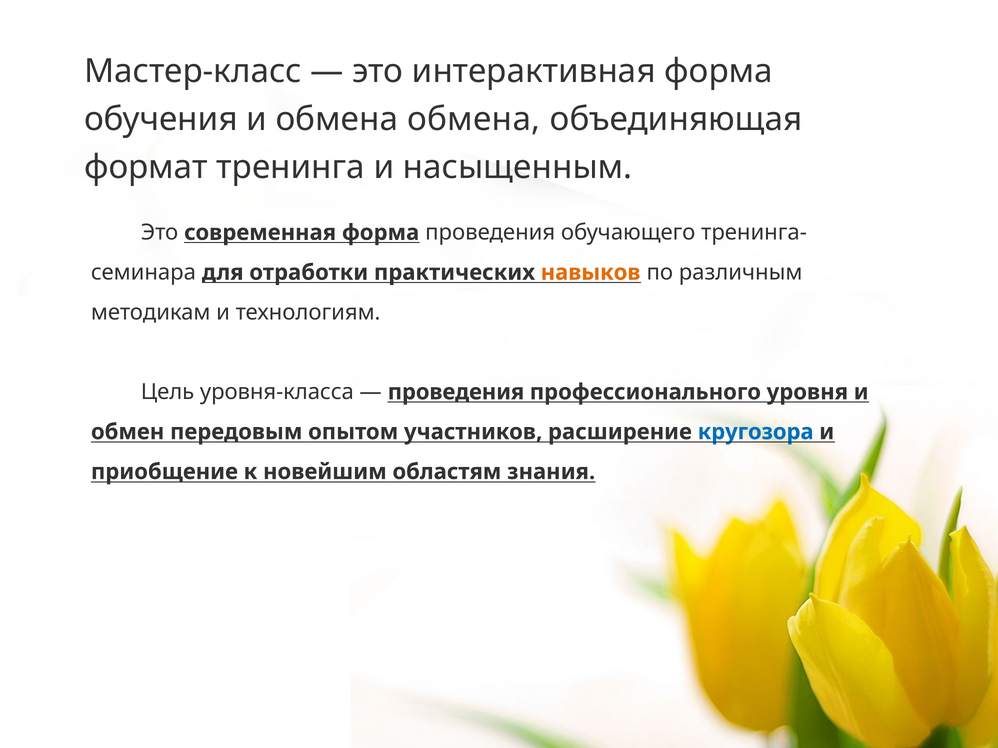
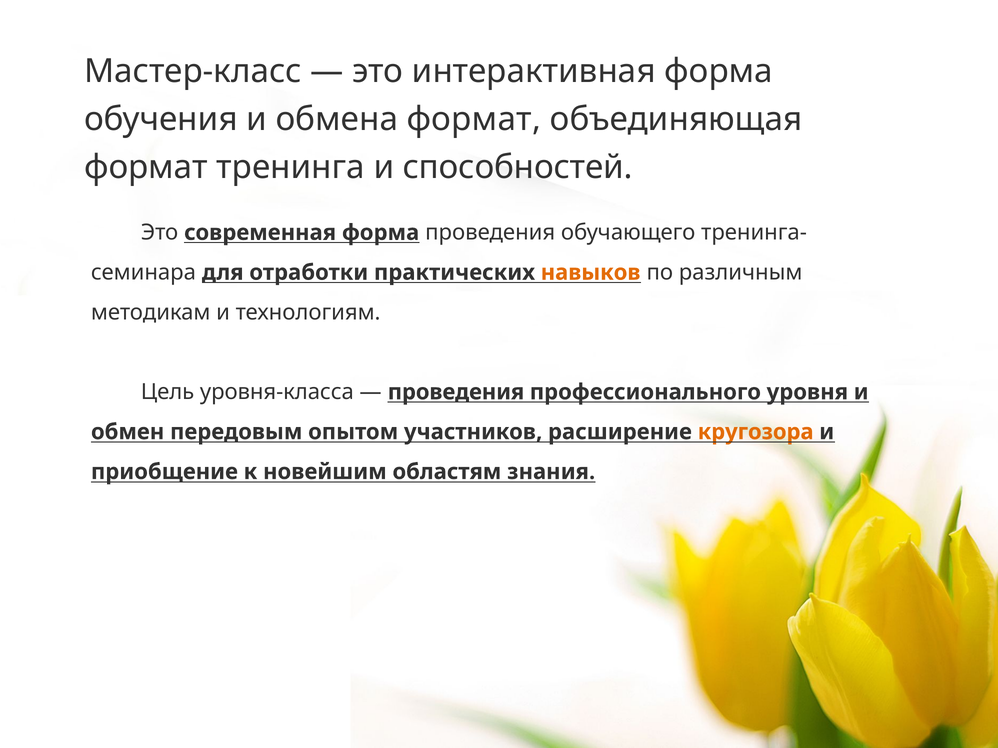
обмена обмена: обмена -> формат
насыщенным: насыщенным -> способностей
кругозора colour: blue -> orange
